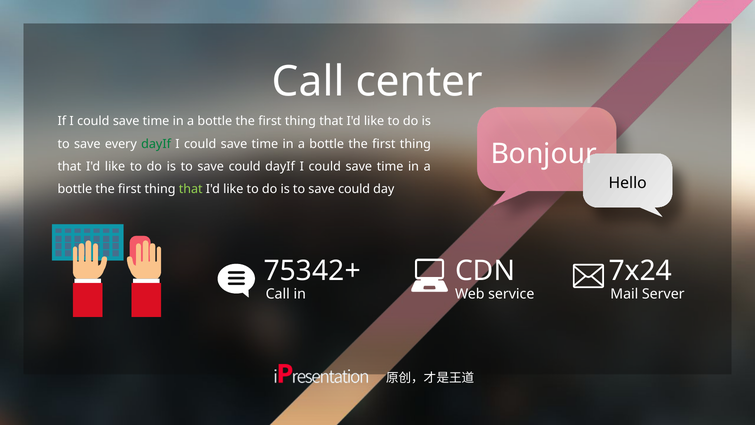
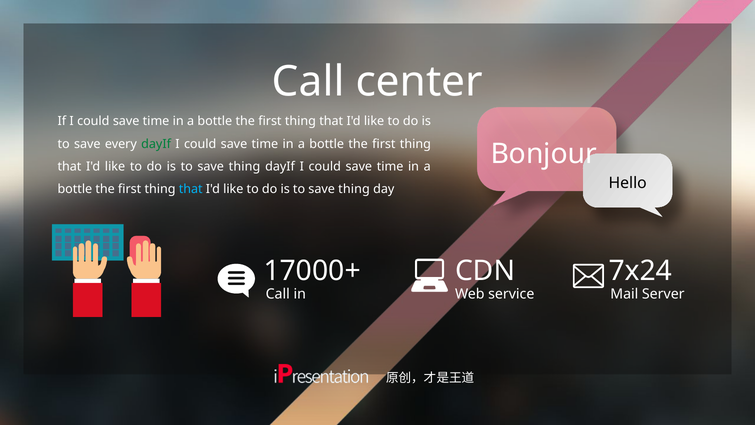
could at (245, 166): could -> thing
that at (191, 189) colour: light green -> light blue
could at (354, 189): could -> thing
75342+: 75342+ -> 17000+
